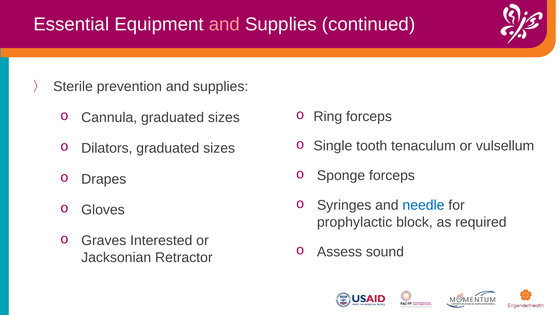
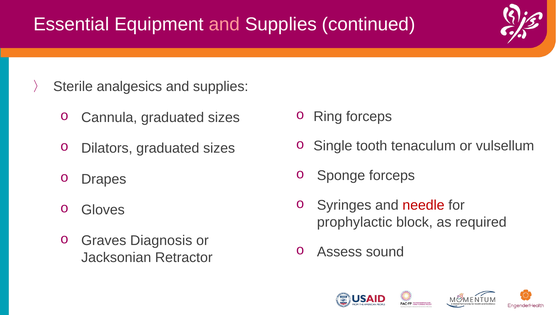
prevention: prevention -> analgesics
needle colour: blue -> red
Interested: Interested -> Diagnosis
